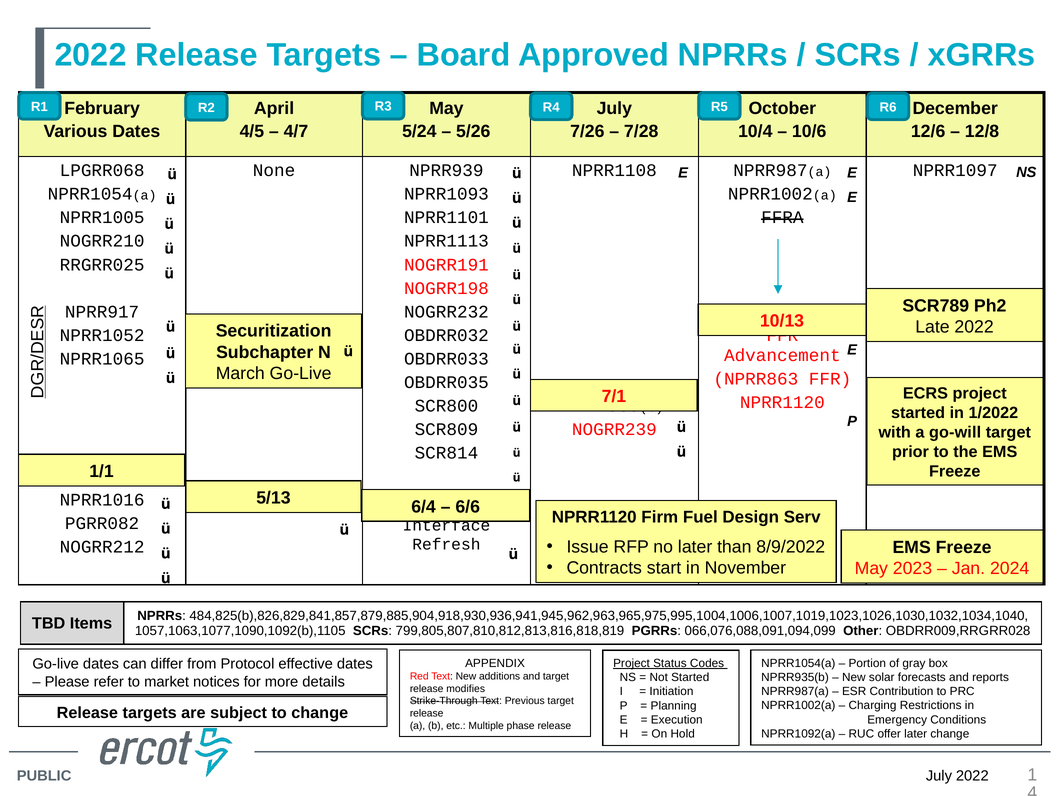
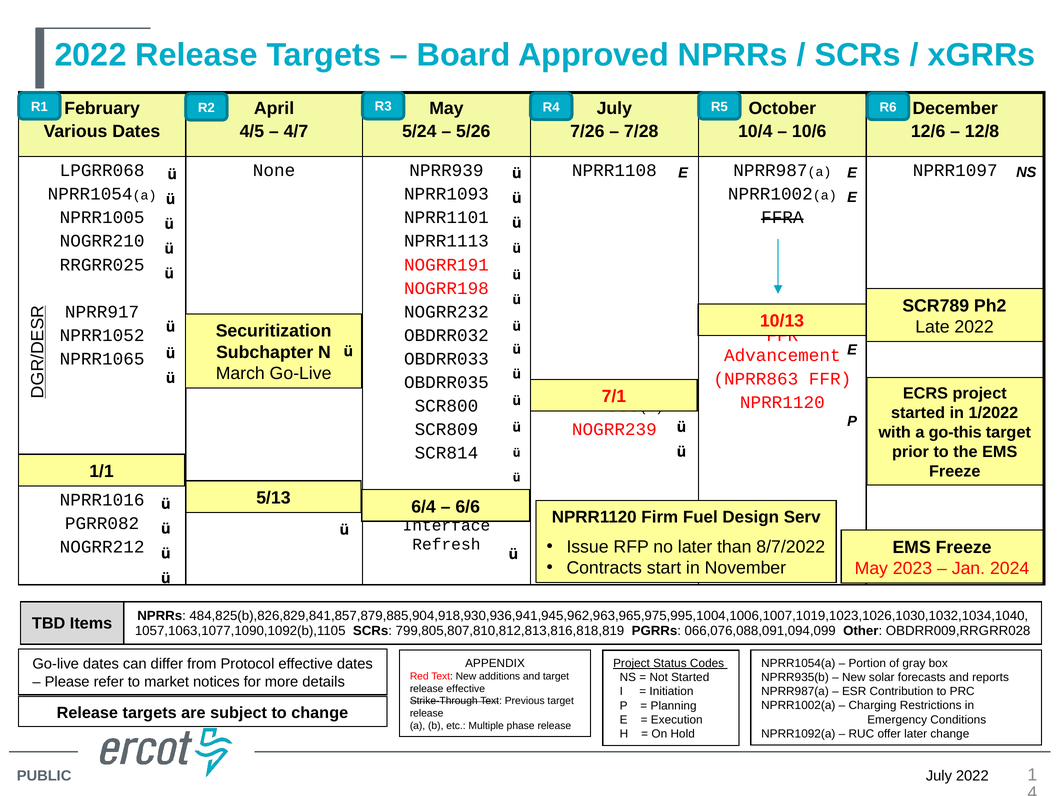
go-will: go-will -> go-this
8/9/2022: 8/9/2022 -> 8/7/2022
release modifies: modifies -> effective
